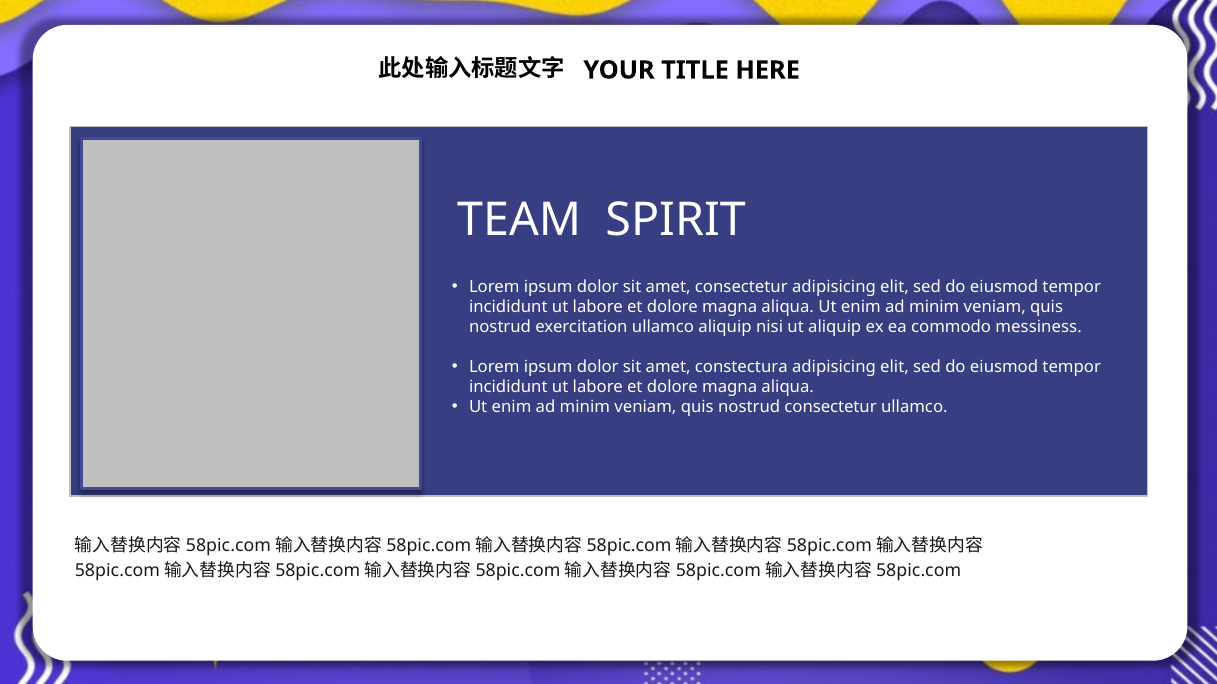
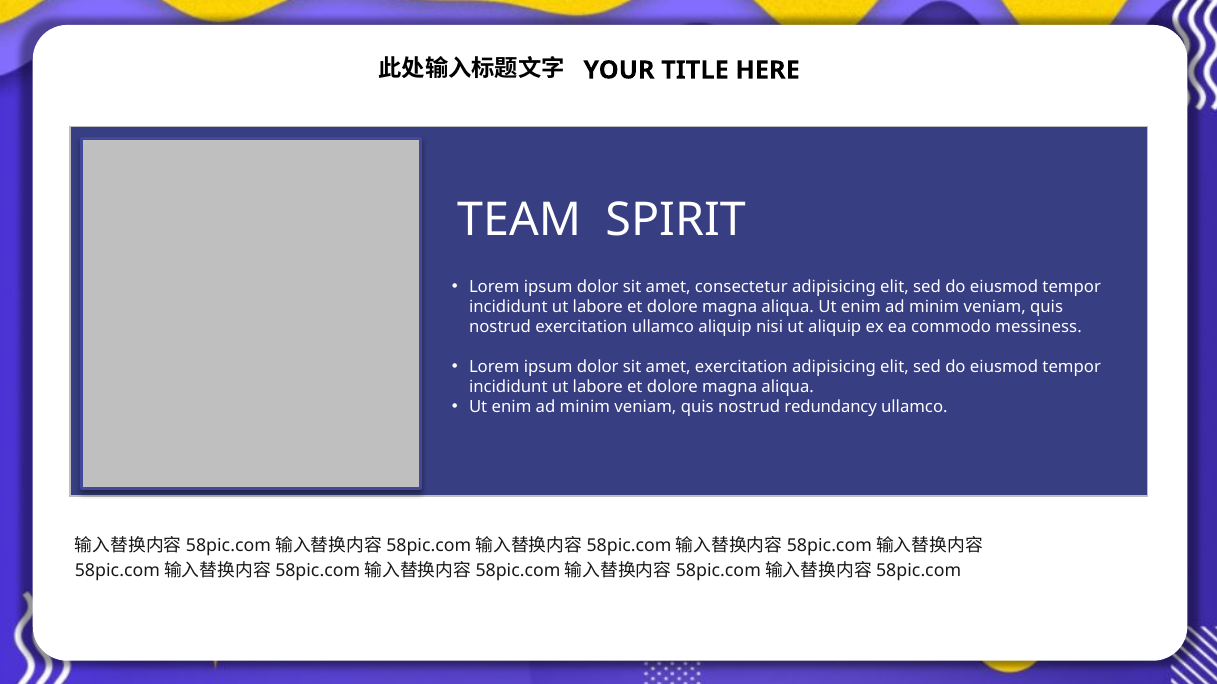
amet constectura: constectura -> exercitation
nostrud consectetur: consectetur -> redundancy
